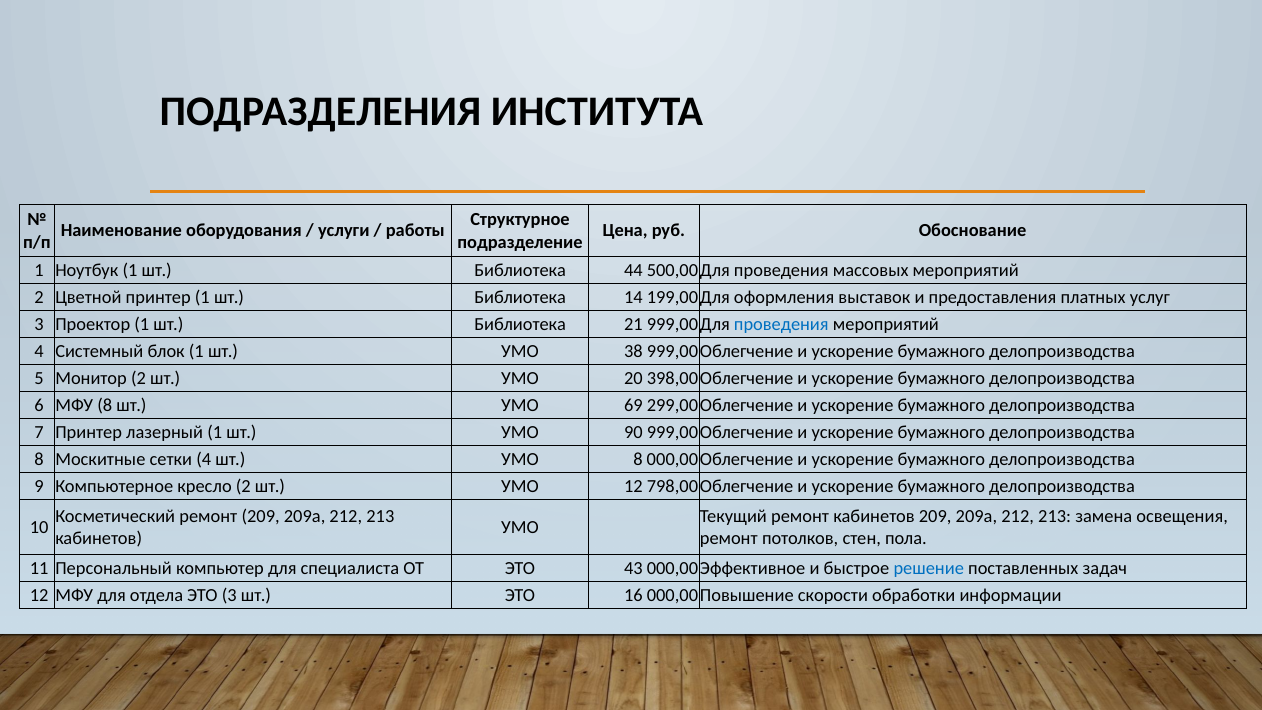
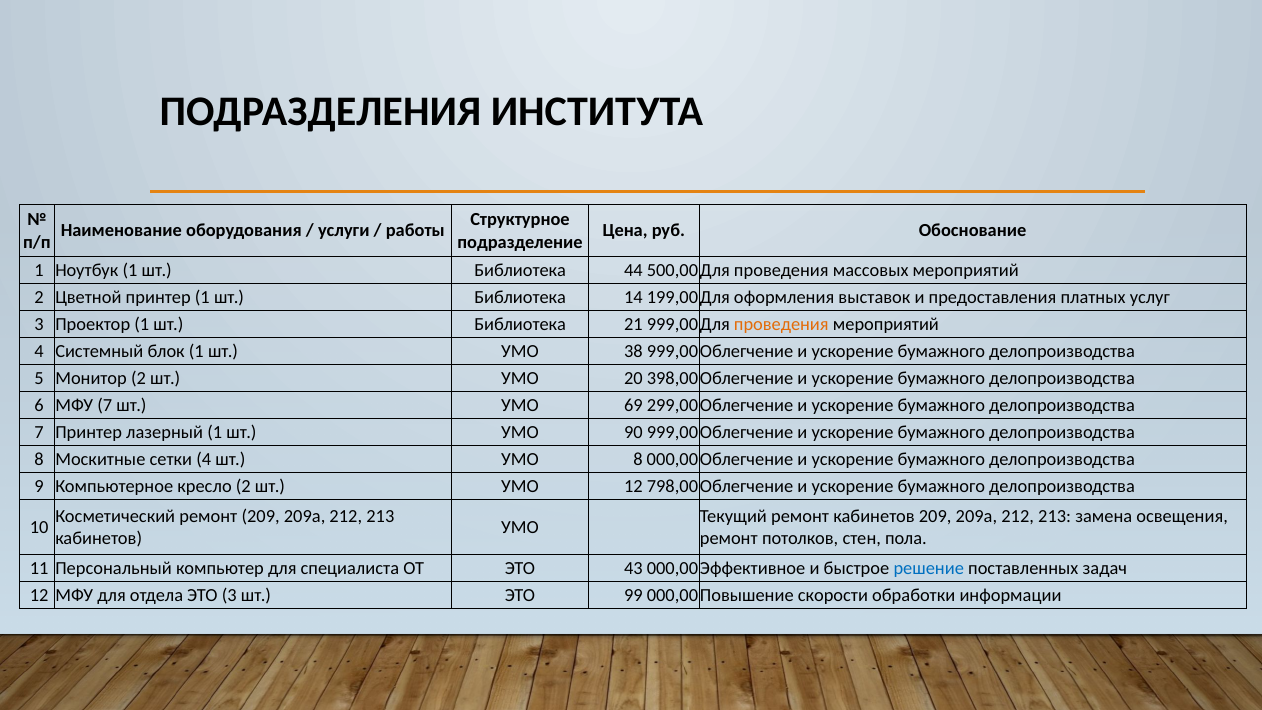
проведения at (781, 324) colour: blue -> orange
МФУ 8: 8 -> 7
16: 16 -> 99
